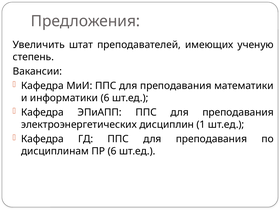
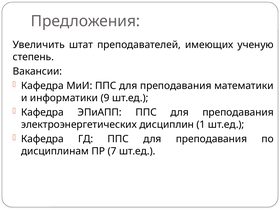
информатики 6: 6 -> 9
ПР 6: 6 -> 7
